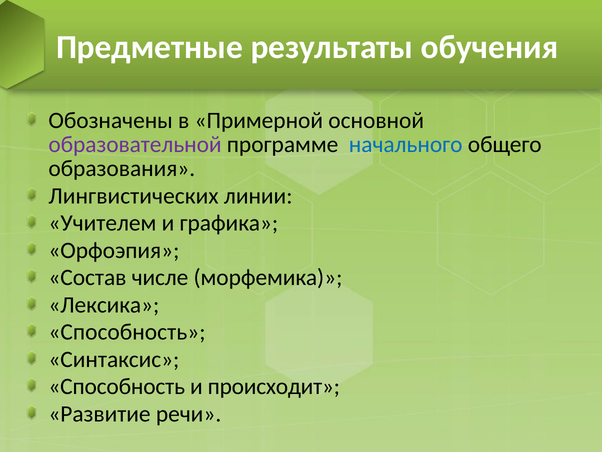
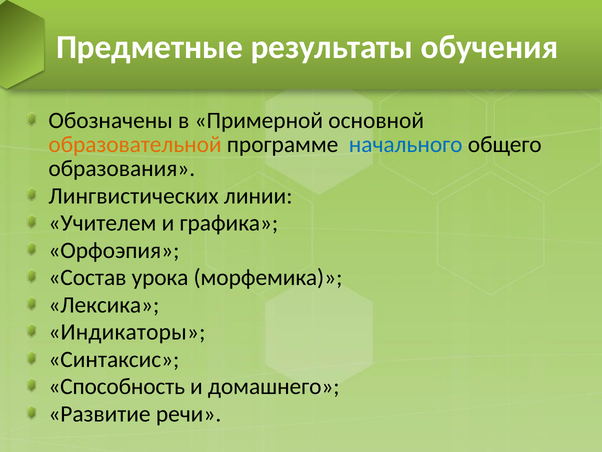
образовательной colour: purple -> orange
числе: числе -> урока
Способность at (127, 332): Способность -> Индикаторы
происходит: происходит -> домашнего
